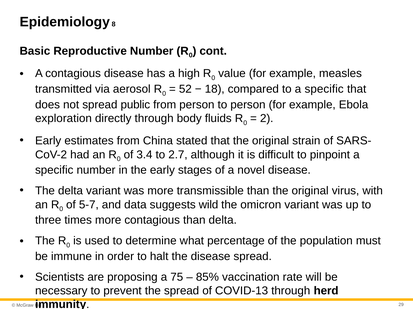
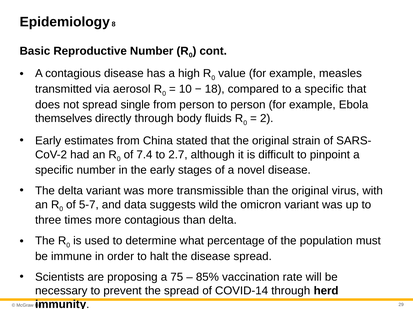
52: 52 -> 10
public: public -> single
exploration: exploration -> themselves
3.4: 3.4 -> 7.4
COVID-13: COVID-13 -> COVID-14
